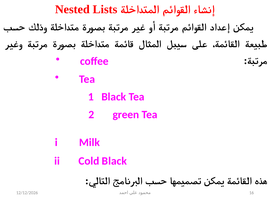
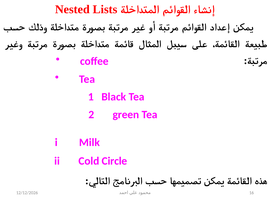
Cold Black: Black -> Circle
